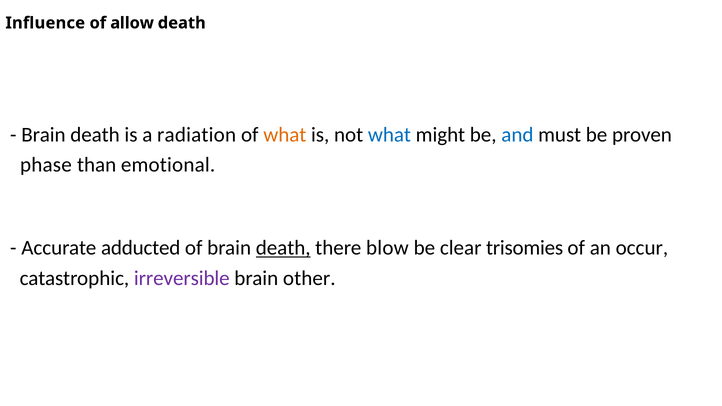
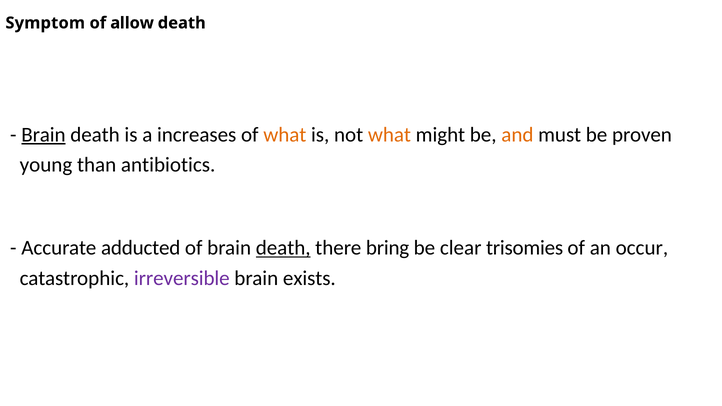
Influence: Influence -> Symptom
Brain at (43, 135) underline: none -> present
radiation: radiation -> increases
what at (389, 135) colour: blue -> orange
and colour: blue -> orange
phase: phase -> young
emotional: emotional -> antibiotics
blow: blow -> bring
other: other -> exists
